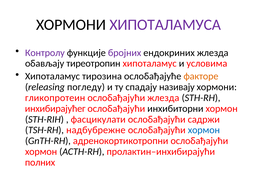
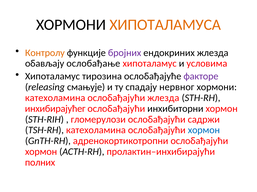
ХИПОТАЛАМУСА colour: purple -> orange
Контролу colour: purple -> orange
тиреотропин: тиреотропин -> ослобађање
факторе colour: orange -> purple
погледу: погледу -> смањује
називају: називају -> нервног
гликопротеин at (55, 98): гликопротеин -> катехоламина
фасцикулати: фасцикулати -> гломерулози
TSH-RH надбубрежне: надбубрежне -> катехоламина
